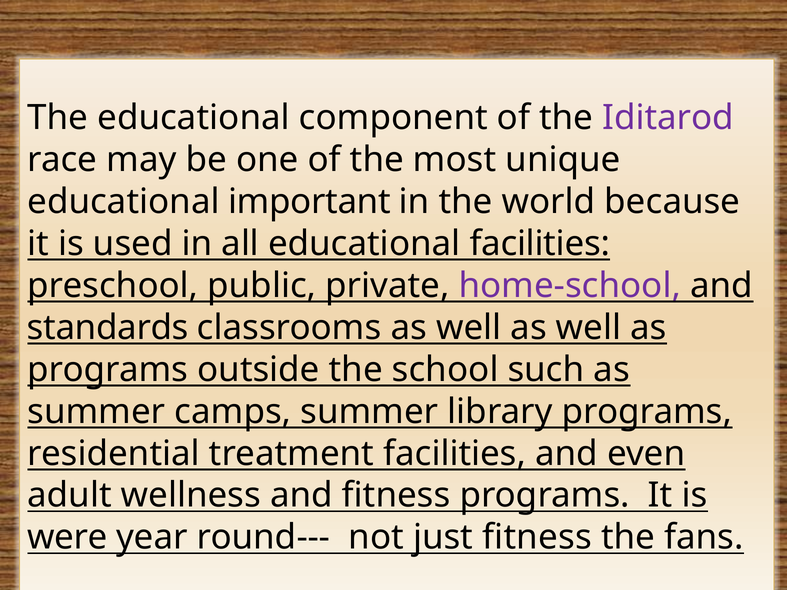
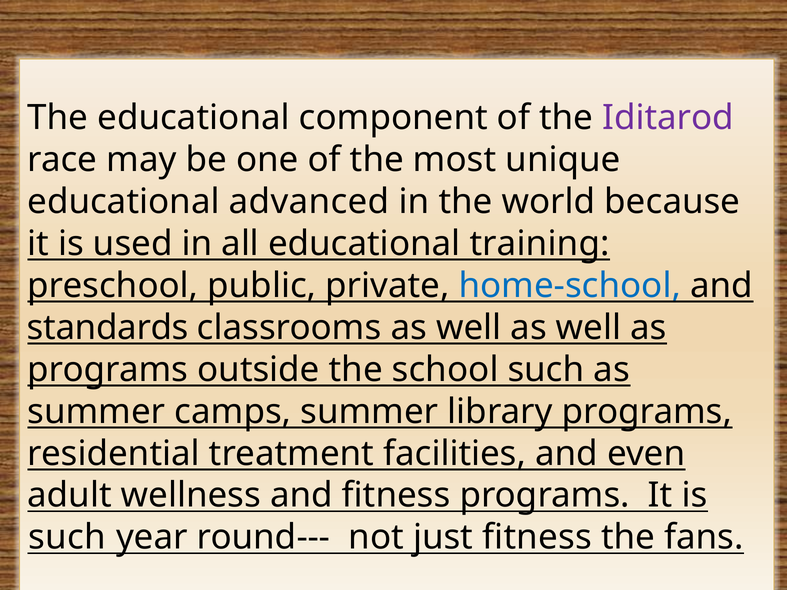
important: important -> advanced
educational facilities: facilities -> training
home-school colour: purple -> blue
were at (67, 538): were -> such
